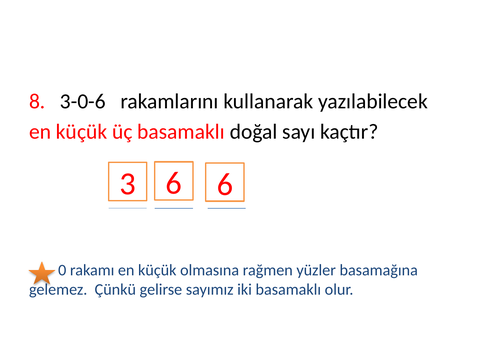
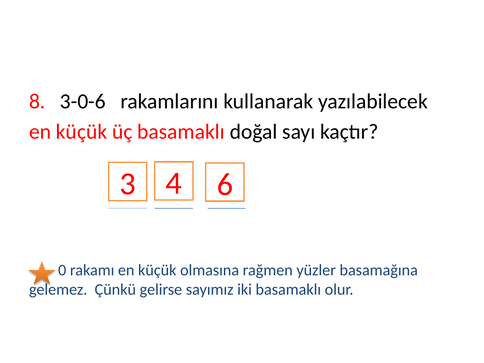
3 6: 6 -> 4
